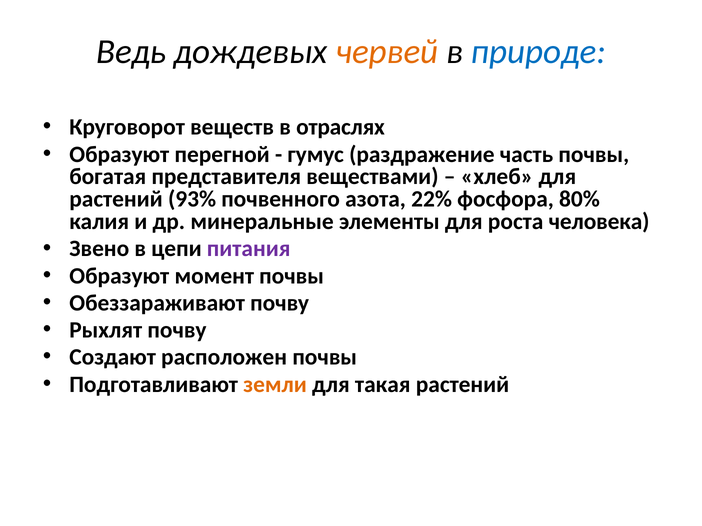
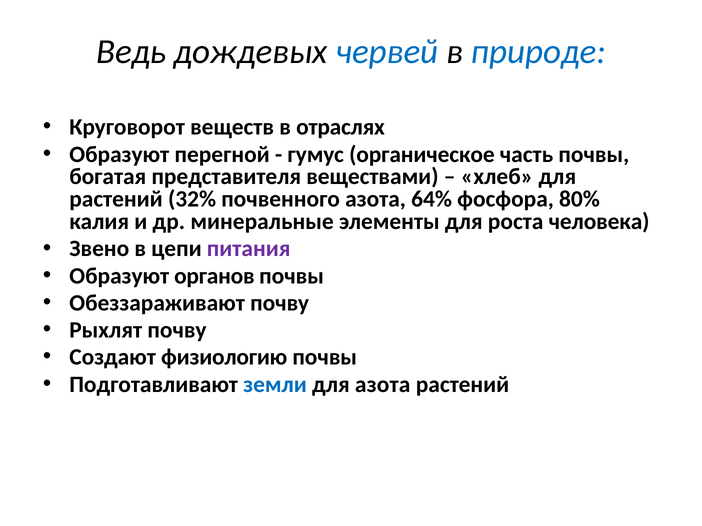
червей colour: orange -> blue
раздражение: раздражение -> органическое
93%: 93% -> 32%
22%: 22% -> 64%
момент: момент -> органов
расположен: расположен -> физиологию
земли colour: orange -> blue
для такая: такая -> азота
